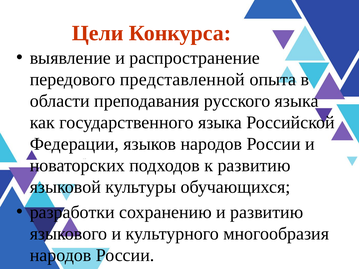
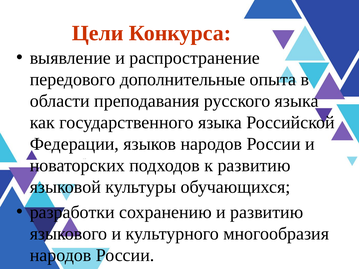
представленной: представленной -> дополнительные
